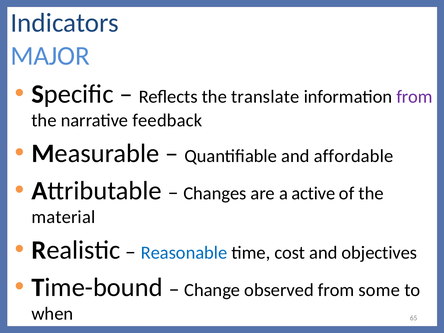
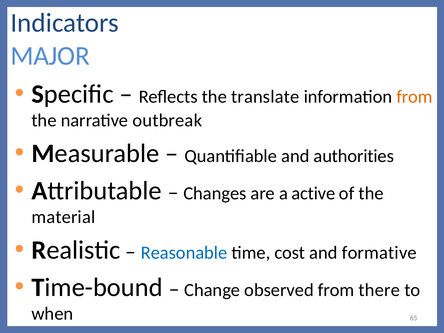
from at (415, 97) colour: purple -> orange
feedback: feedback -> outbreak
affordable: affordable -> authorities
objectives: objectives -> formative
some: some -> there
